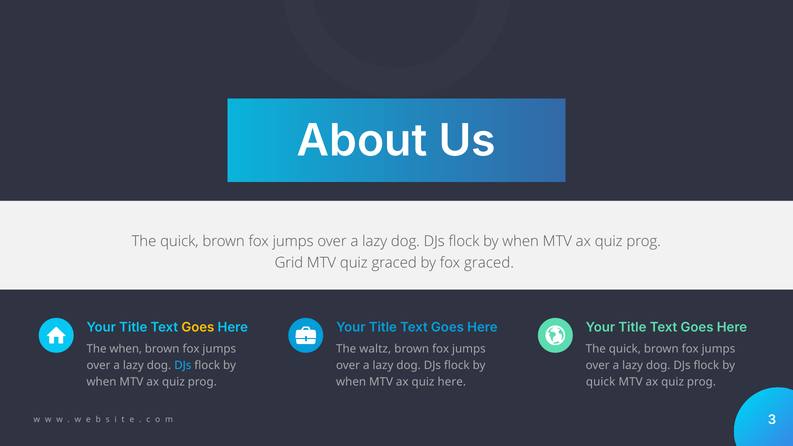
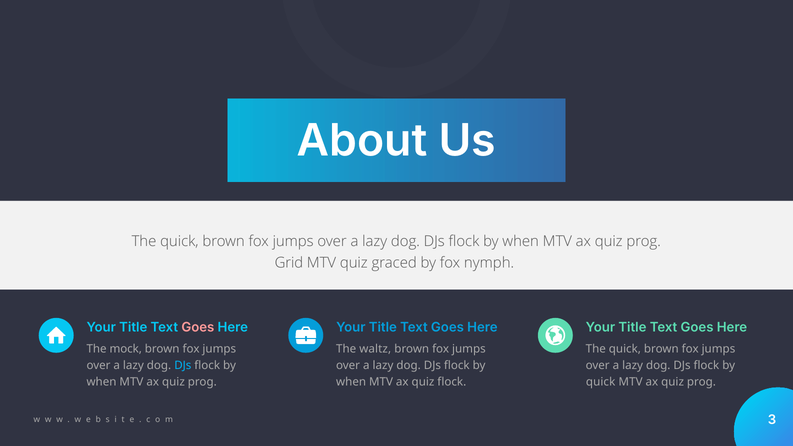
fox graced: graced -> nymph
Goes at (198, 328) colour: yellow -> pink
The when: when -> mock
quiz here: here -> flock
